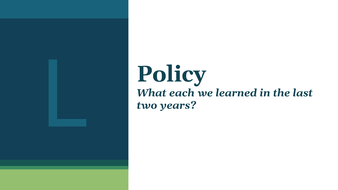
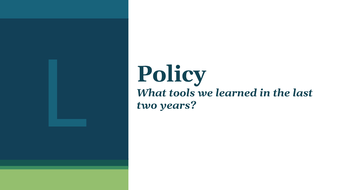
each: each -> tools
